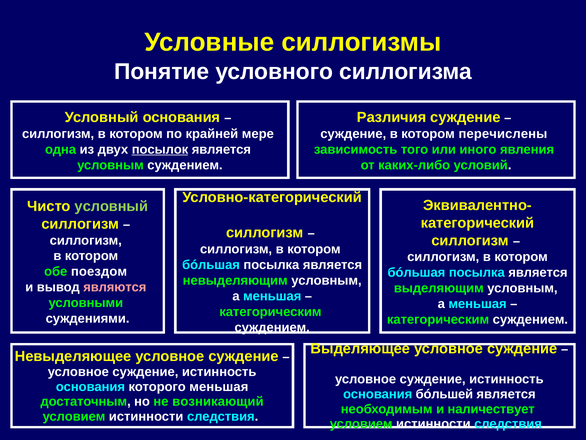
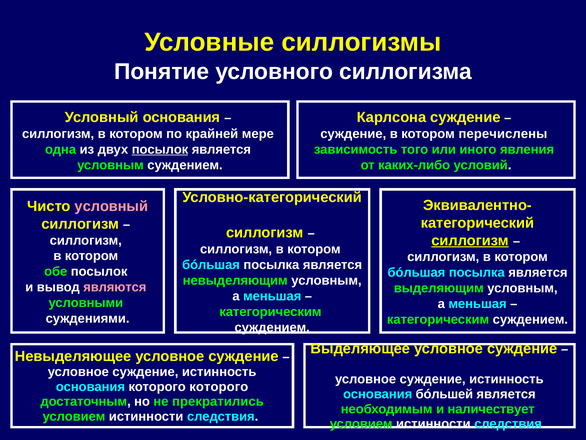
Различия: Различия -> Карлсона
условный at (111, 206) colour: light green -> pink
силлогизм at (470, 240) underline: none -> present
обе поездом: поездом -> посылок
которого меньшая: меньшая -> которого
возникающий: возникающий -> прекратились
